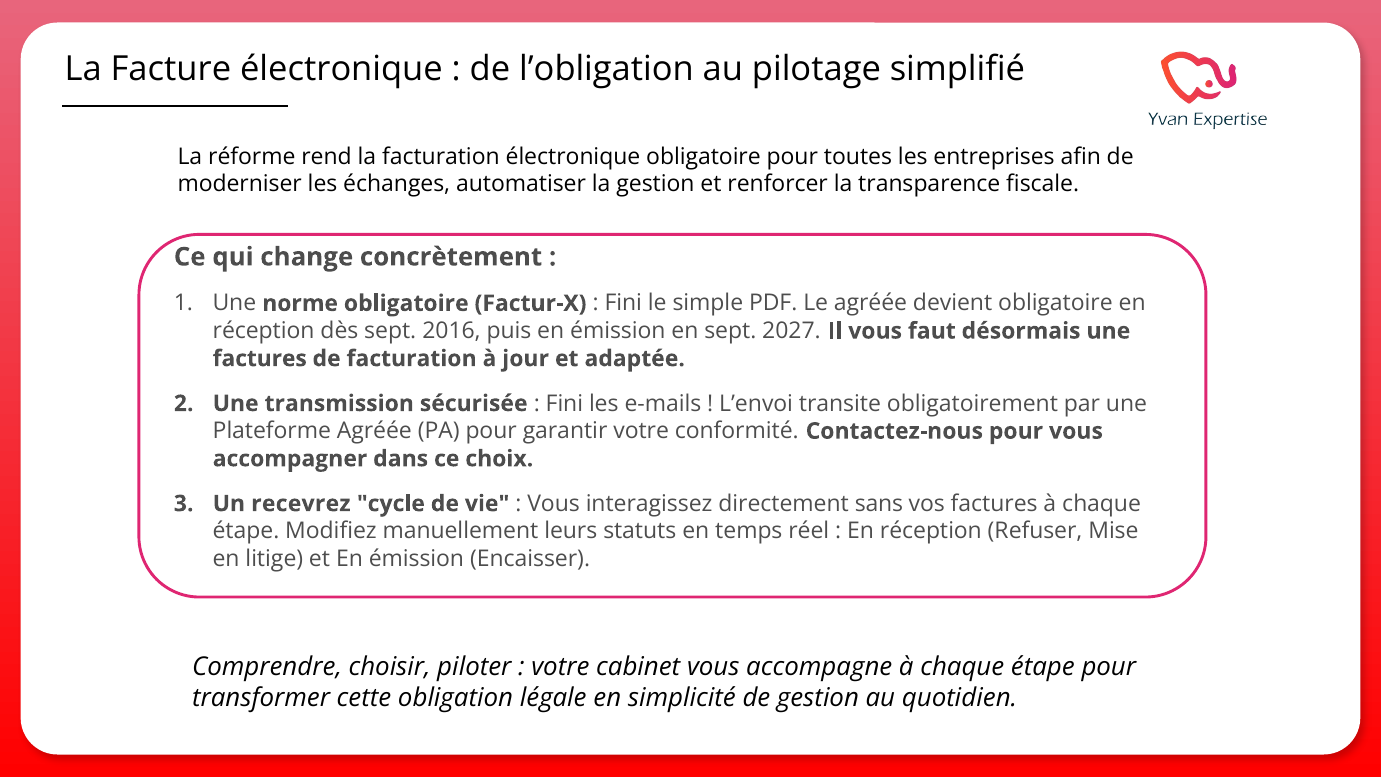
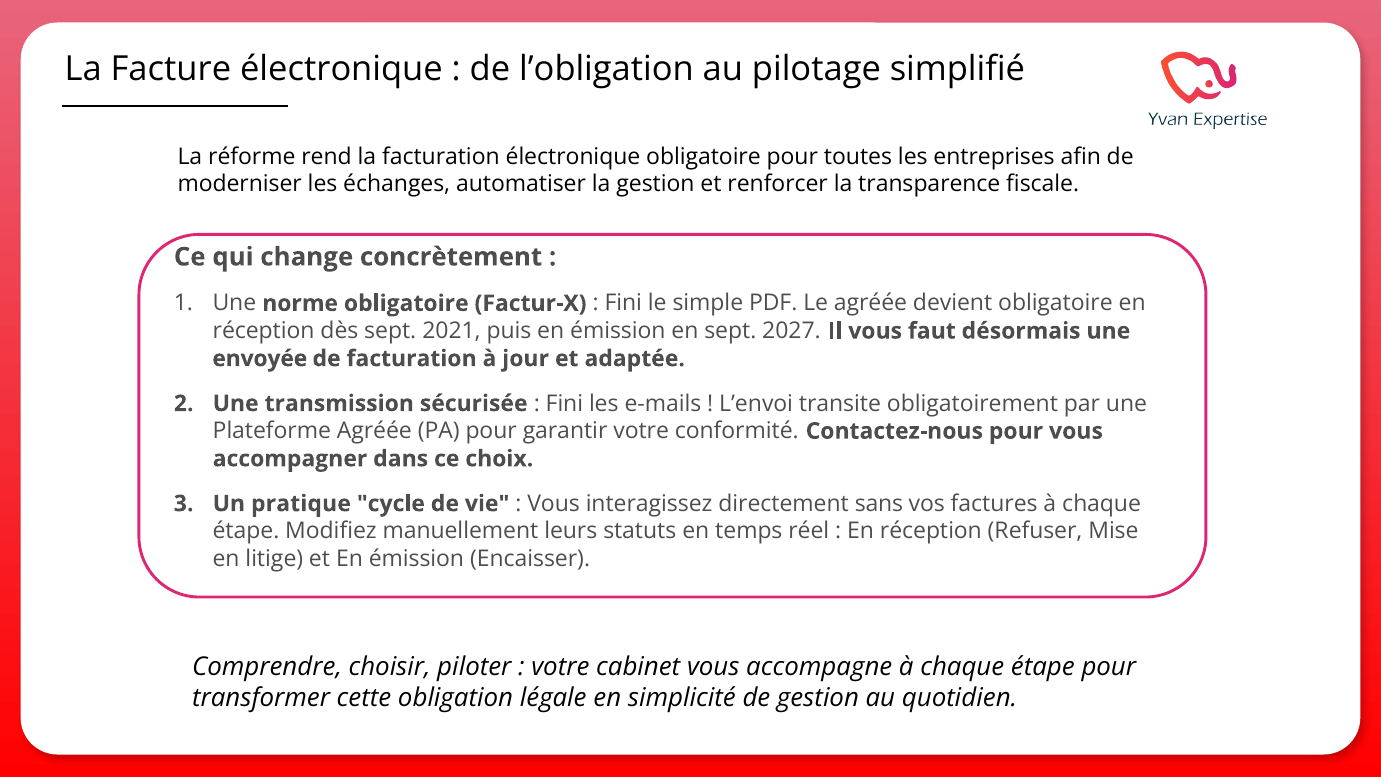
2016: 2016 -> 2021
factures at (260, 359): factures -> envoyée
recevrez: recevrez -> pratique
